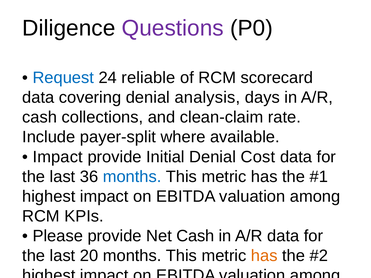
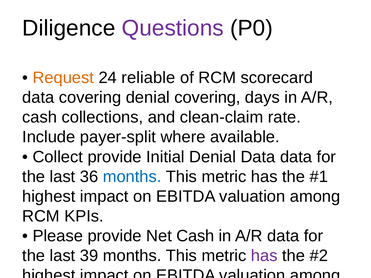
Request colour: blue -> orange
denial analysis: analysis -> covering
Impact at (58, 157): Impact -> Collect
Denial Cost: Cost -> Data
20: 20 -> 39
has at (264, 256) colour: orange -> purple
